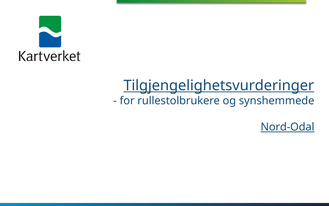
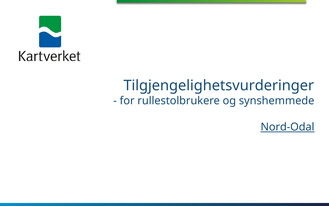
Tilgjengelighetsvurderinger underline: present -> none
